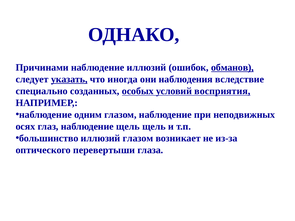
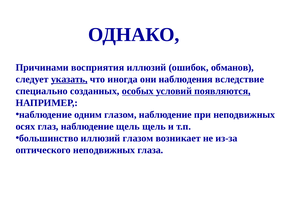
Причинами наблюдение: наблюдение -> восприятия
обманов underline: present -> none
восприятия: восприятия -> появляются
оптического перевертыши: перевертыши -> неподвижных
